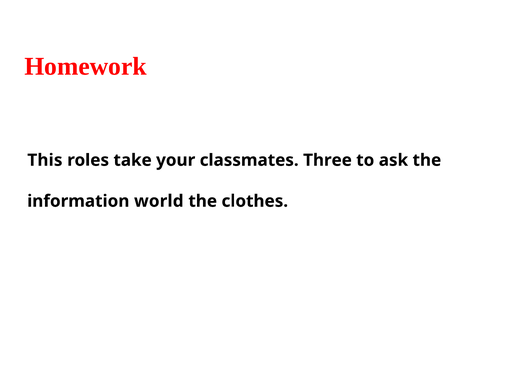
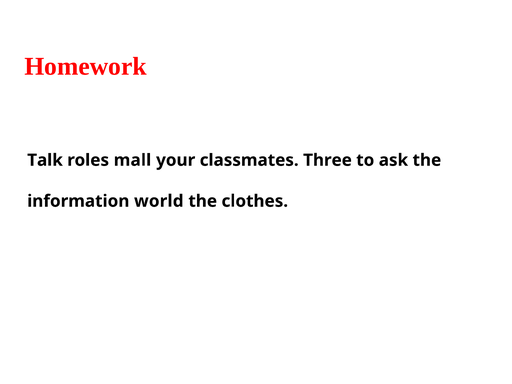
This: This -> Talk
take: take -> mall
